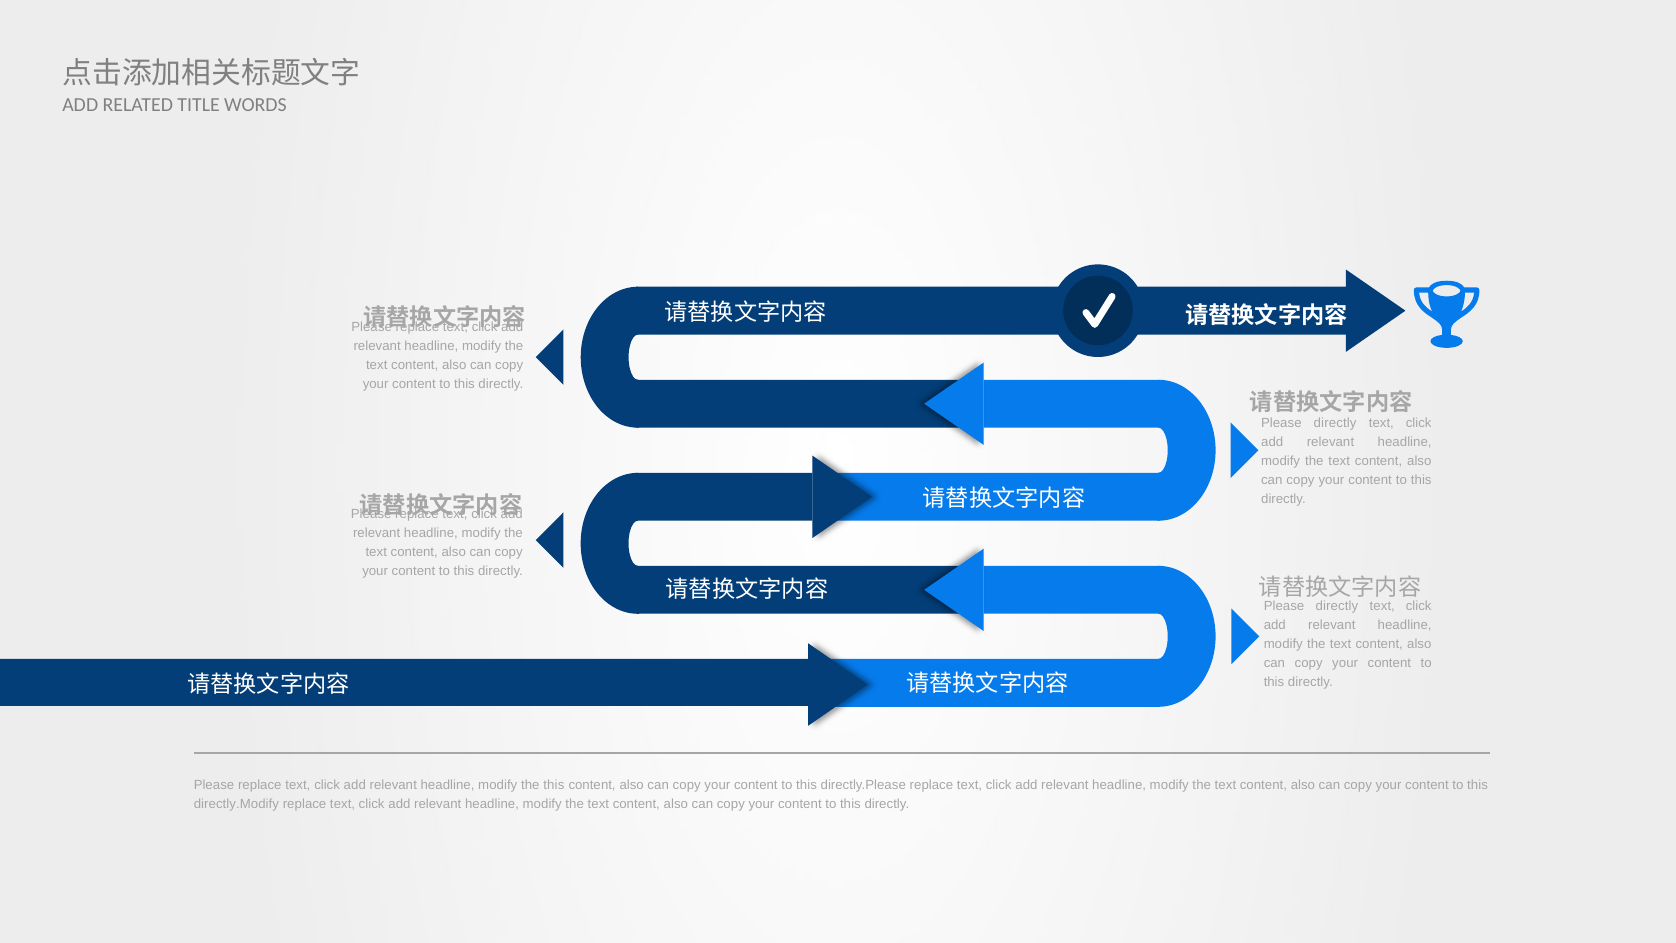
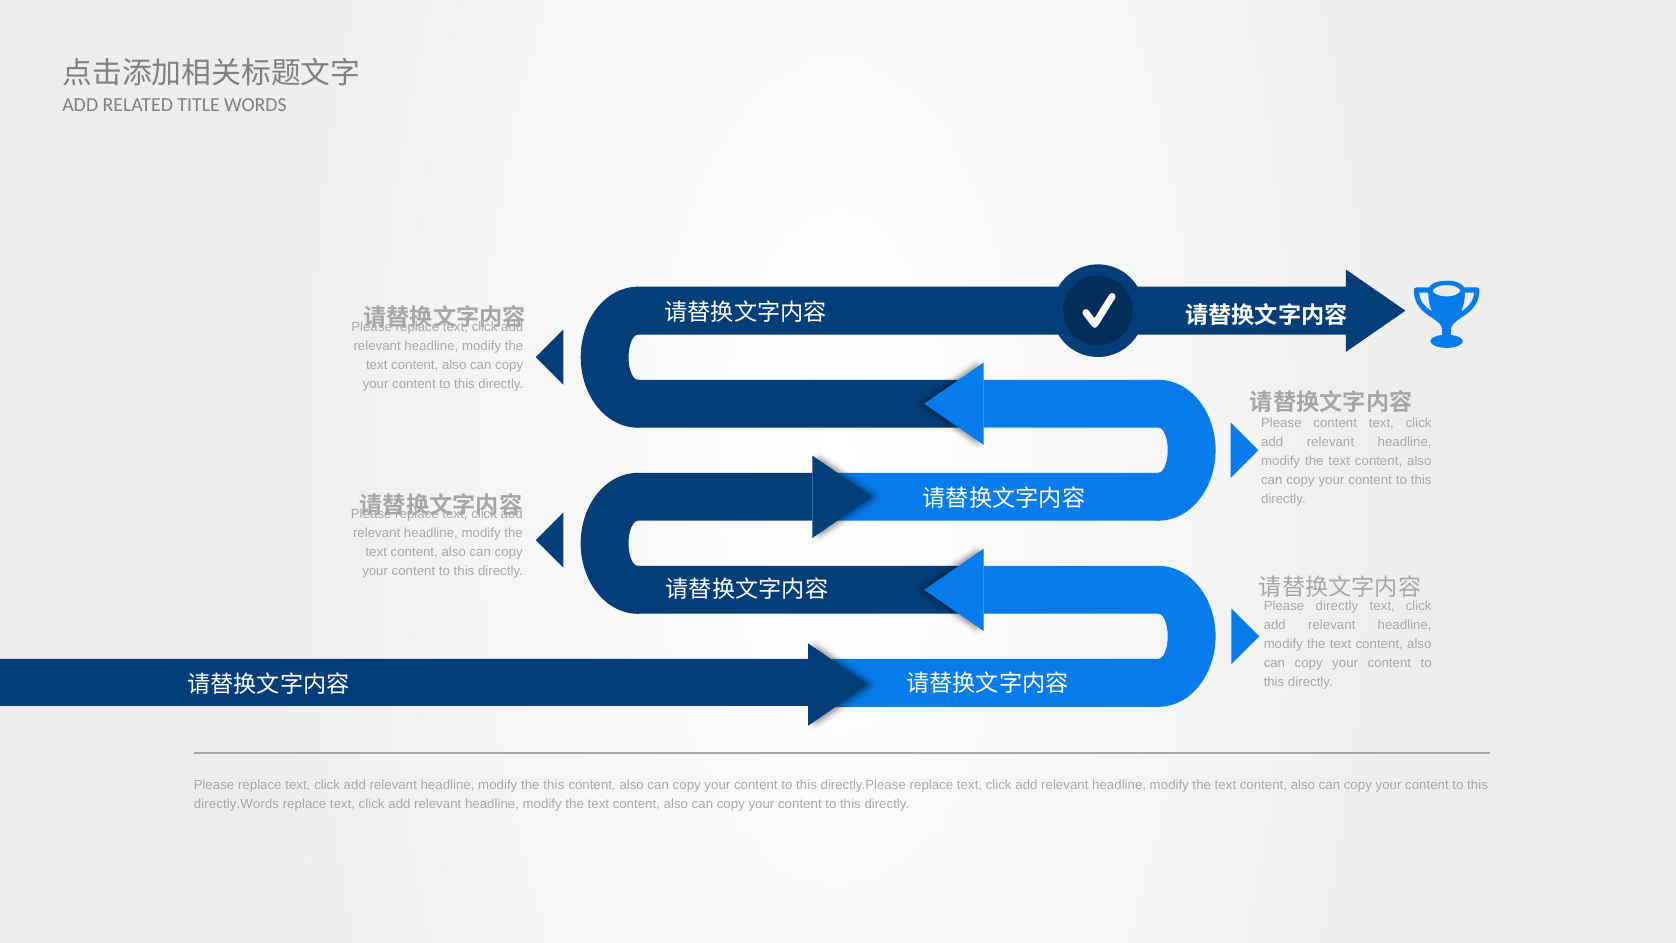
directly at (1335, 423): directly -> content
directly.Modify: directly.Modify -> directly.Words
